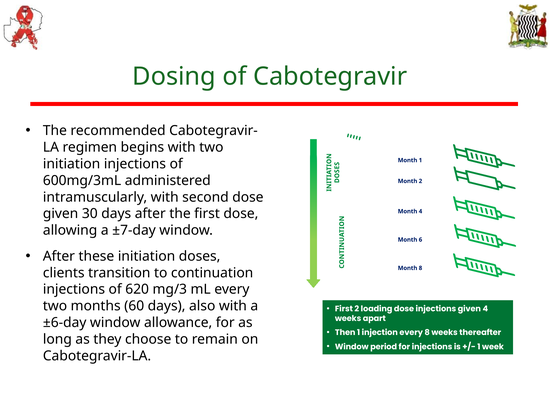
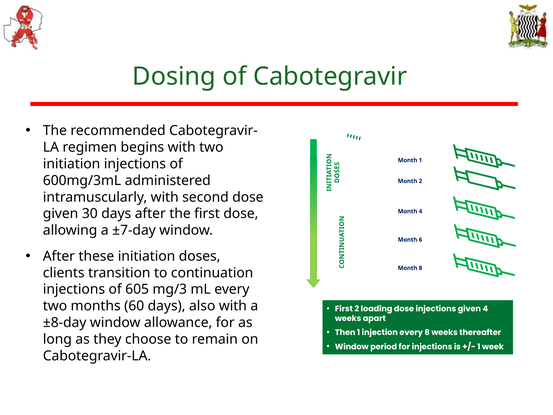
620: 620 -> 605
±6-day: ±6-day -> ±8-day
